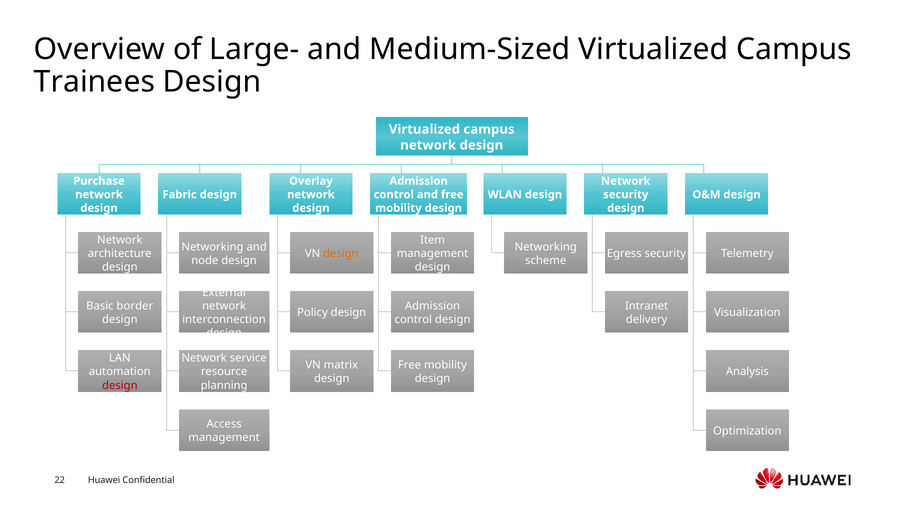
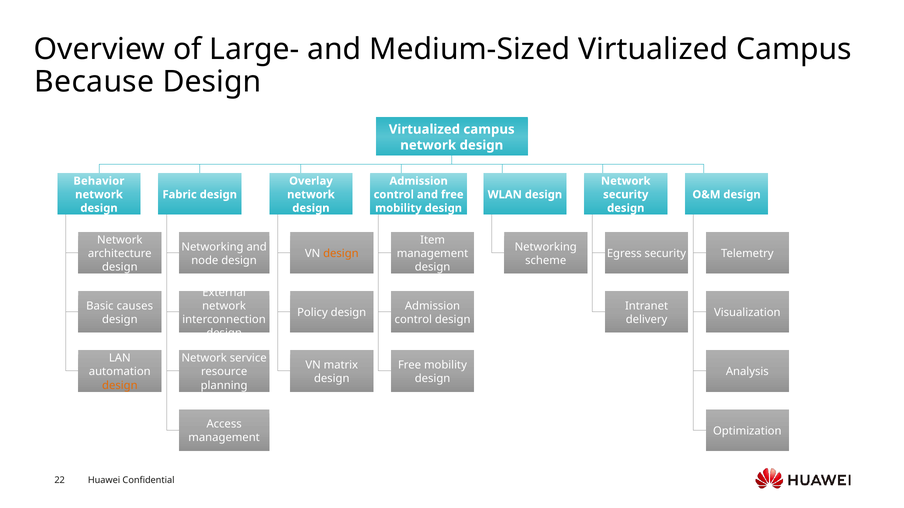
Trainees: Trainees -> Because
Purchase: Purchase -> Behavior
border: border -> causes
design at (120, 386) colour: red -> orange
